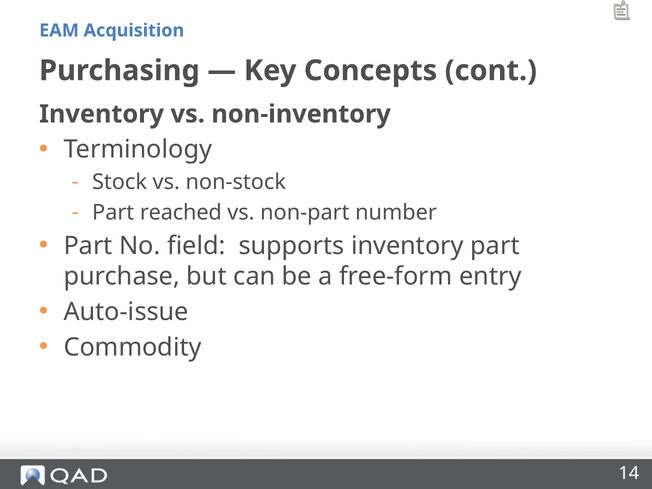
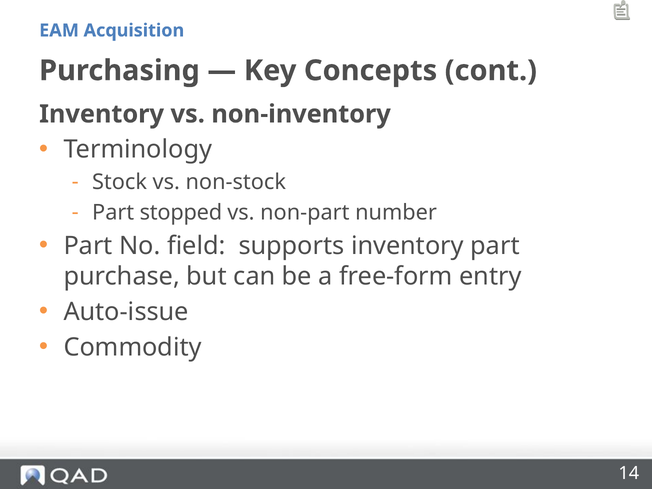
reached: reached -> stopped
